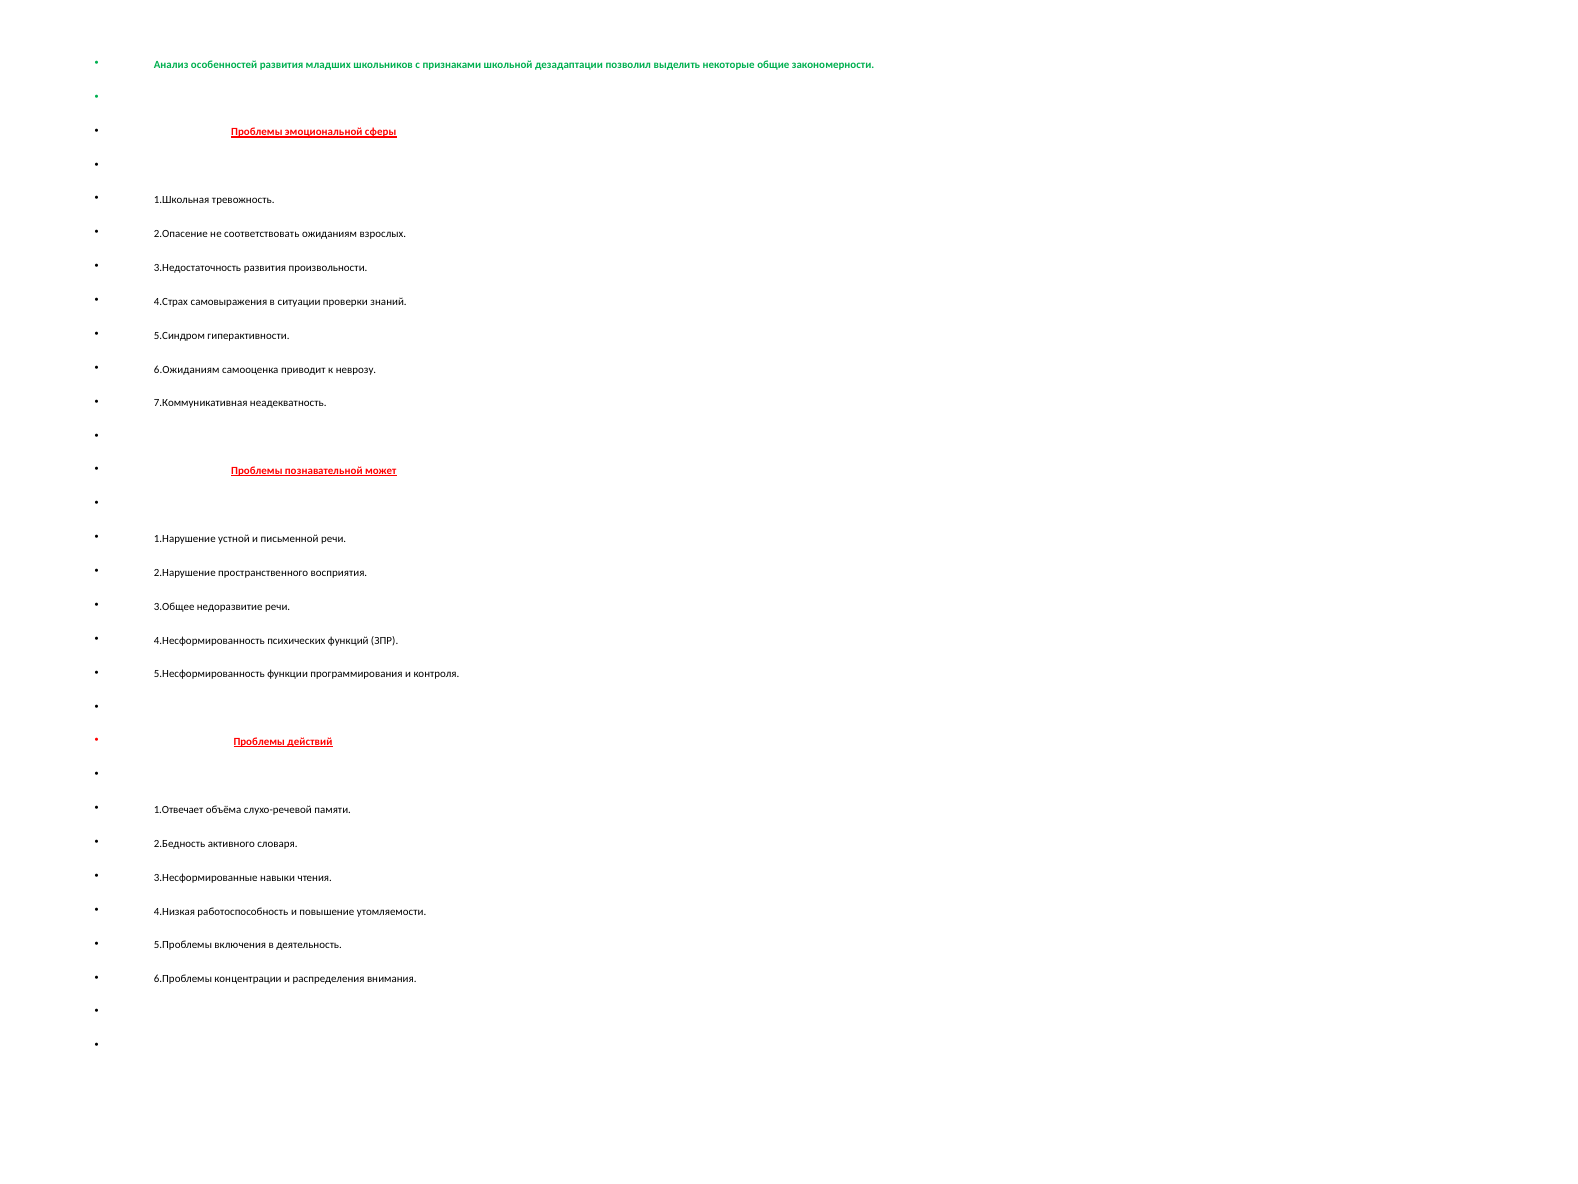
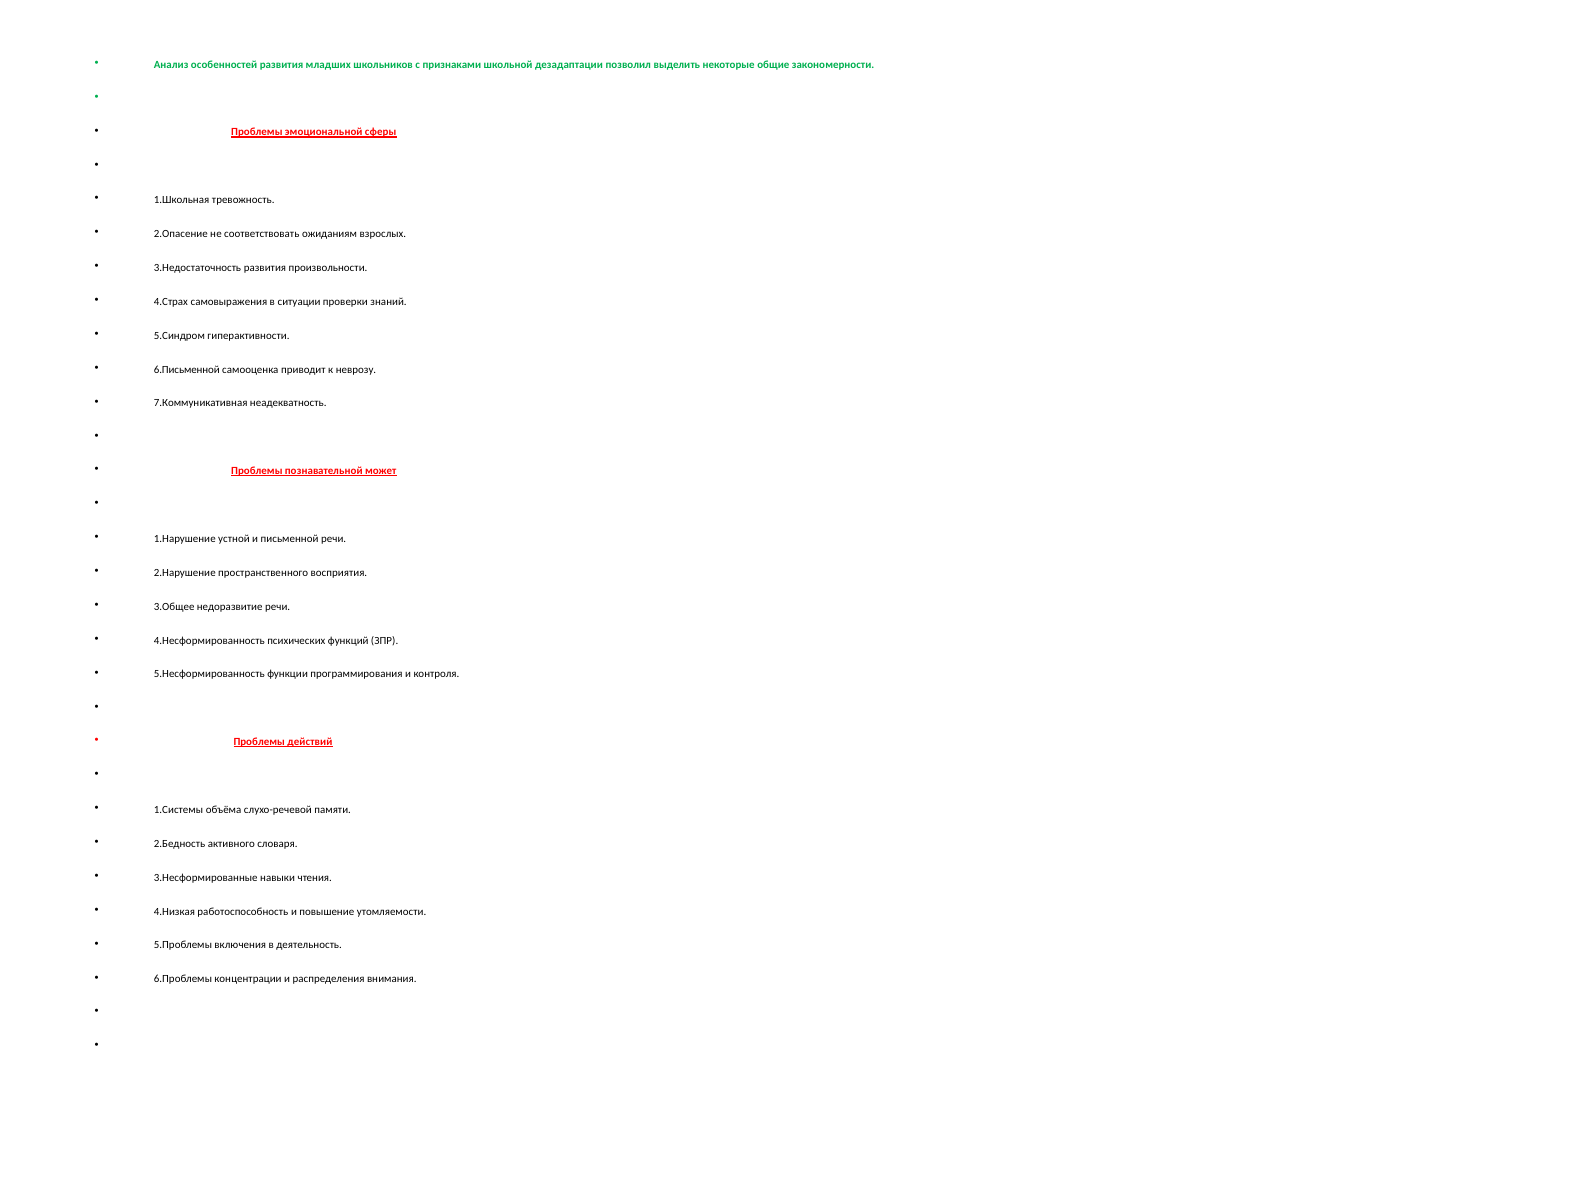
6.Ожиданиям: 6.Ожиданиям -> 6.Письменной
1.Отвечает: 1.Отвечает -> 1.Системы
